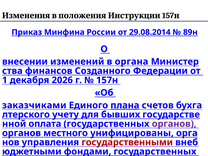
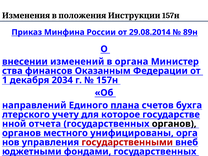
внесении underline: none -> present
Созданного: Созданного -> Оказанным
2026: 2026 -> 2034
заказчиками: заказчиками -> направлений
бывших: бывших -> которое
оплата: оплата -> отчета
органов at (174, 124) colour: purple -> black
